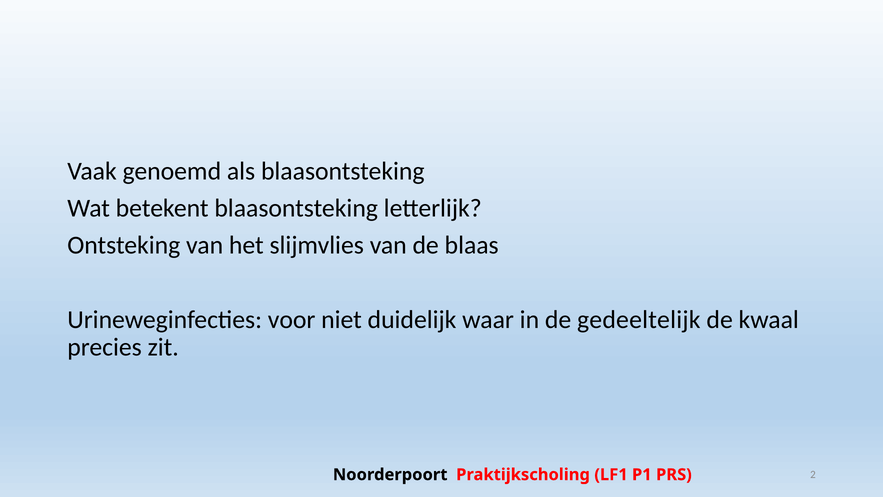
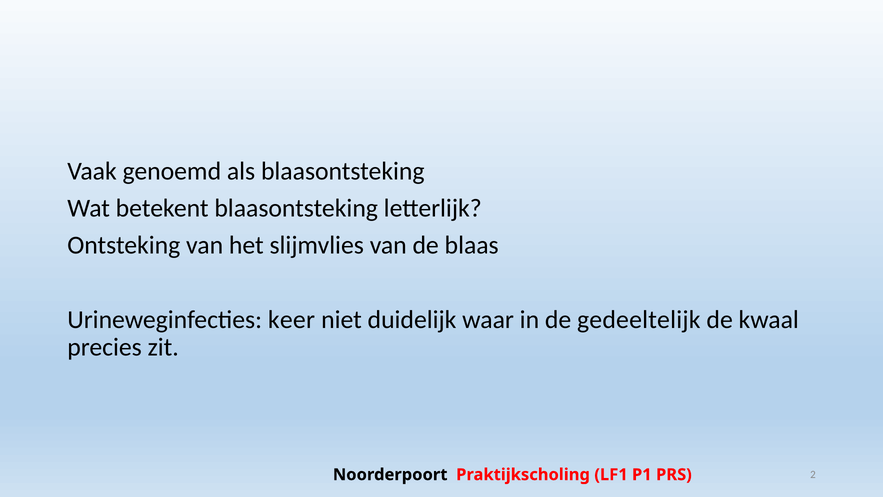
voor: voor -> keer
